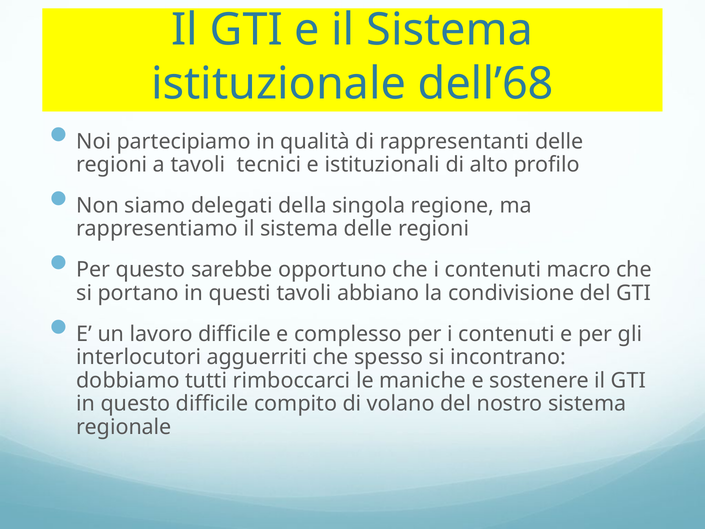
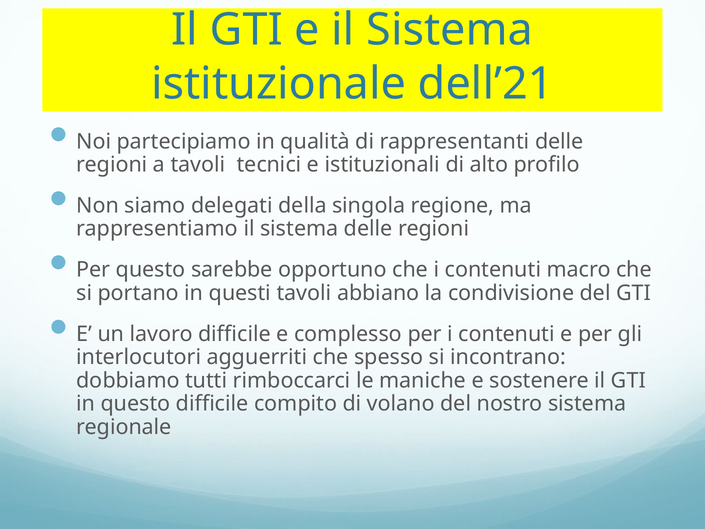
dell’68: dell’68 -> dell’21
